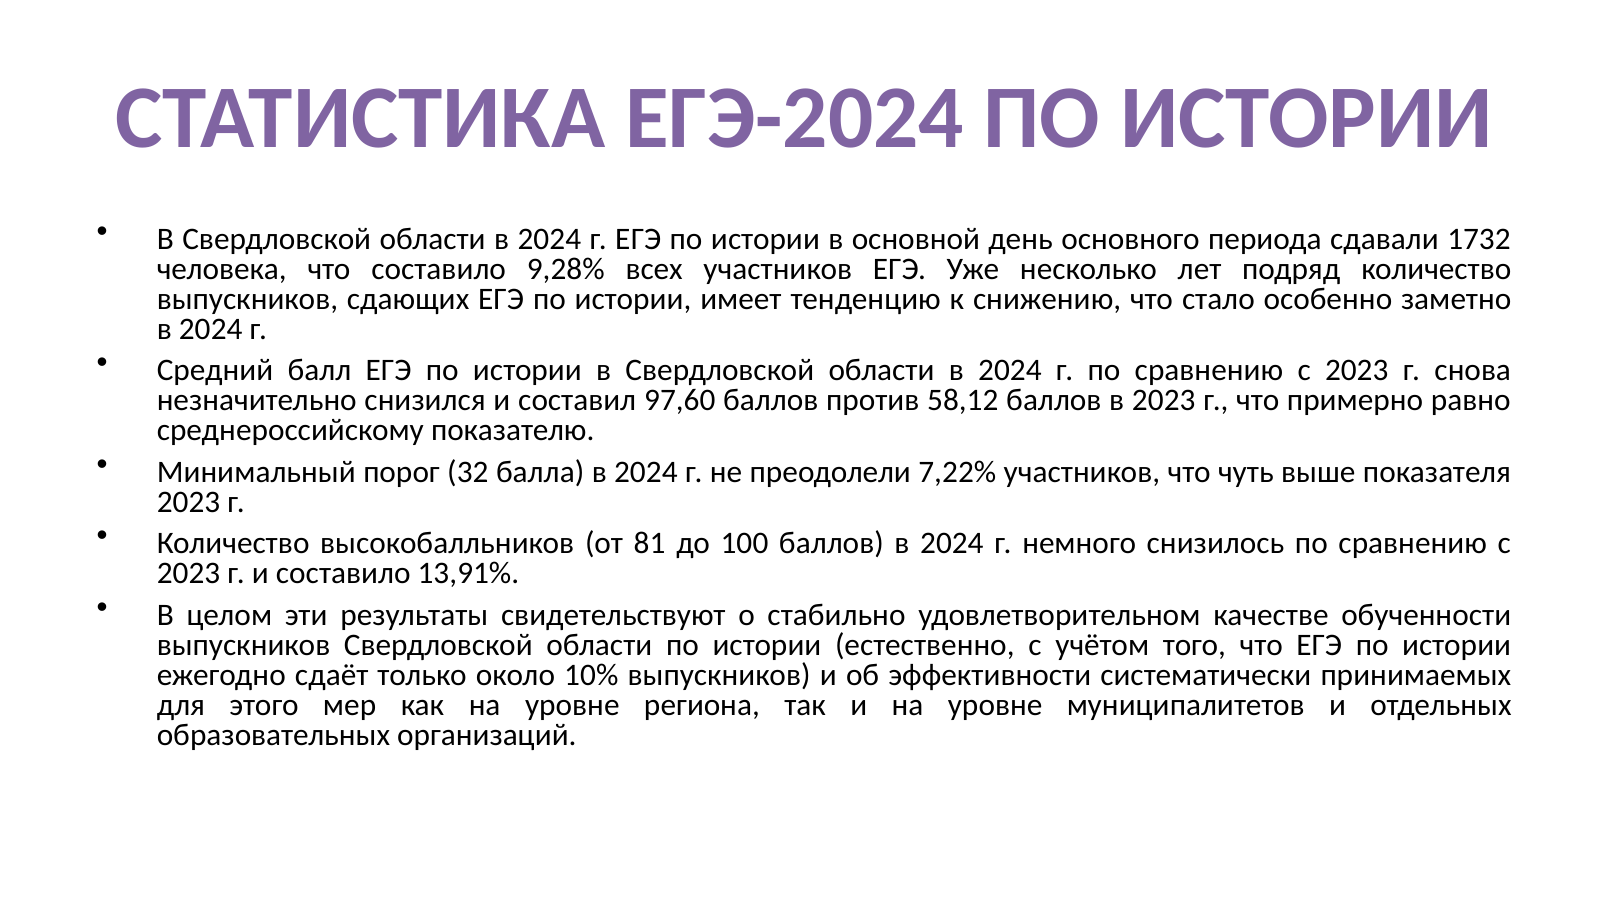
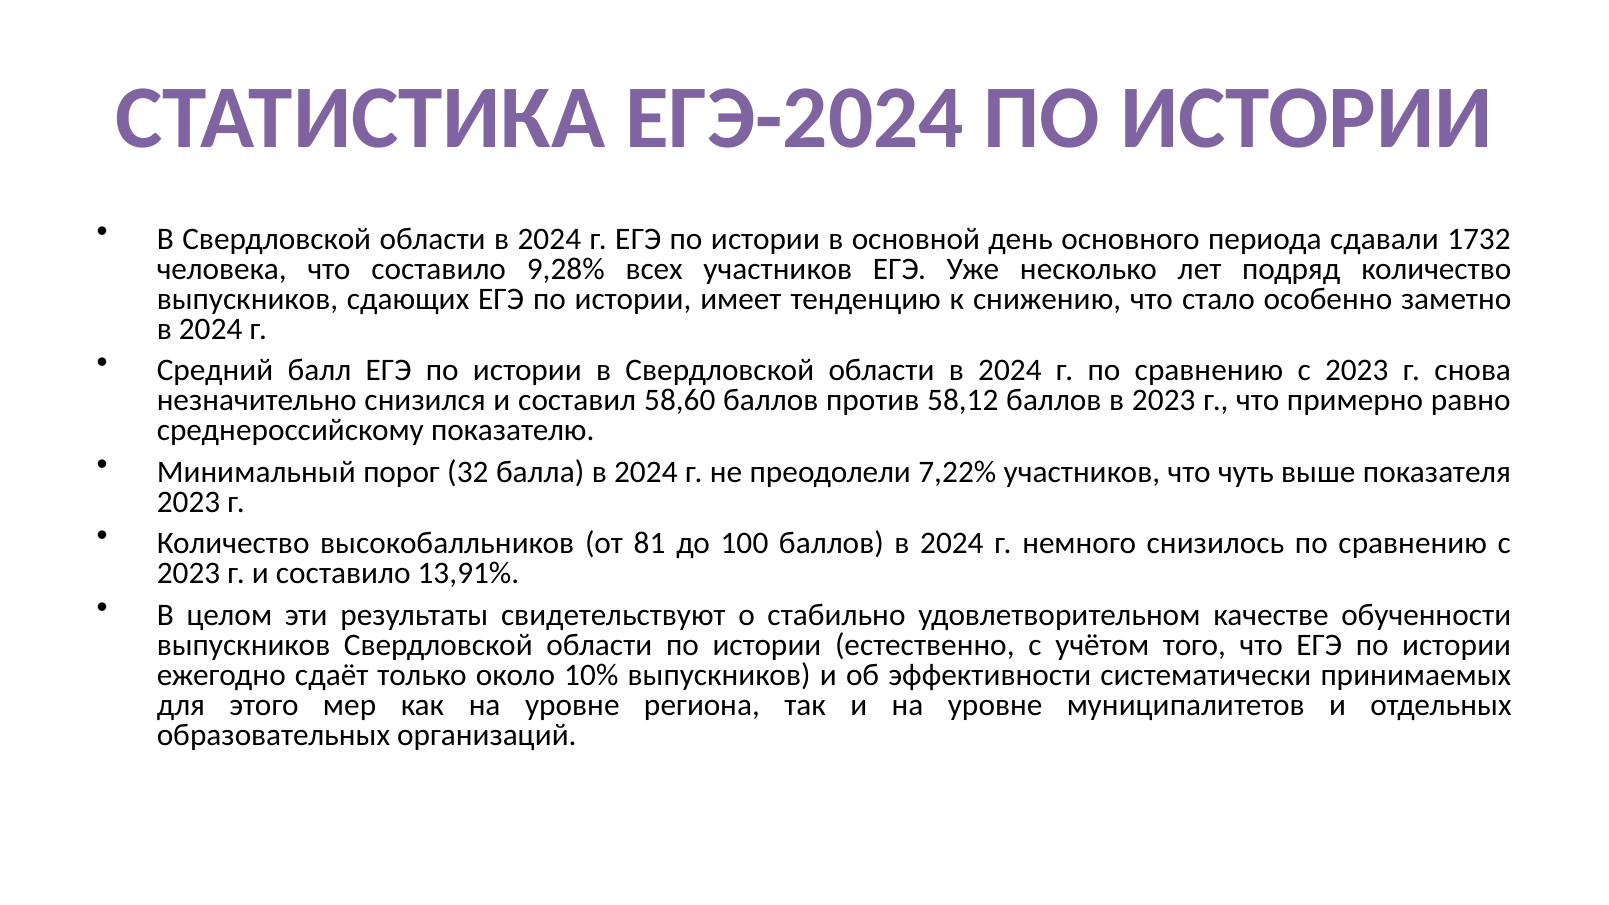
97,60: 97,60 -> 58,60
